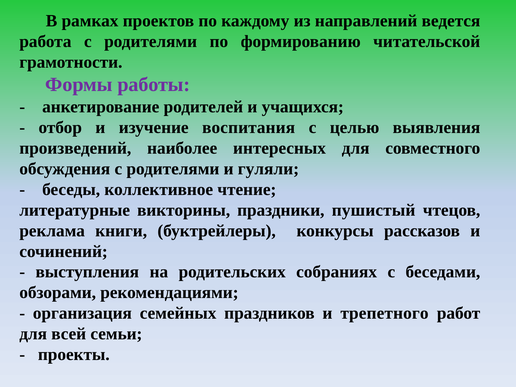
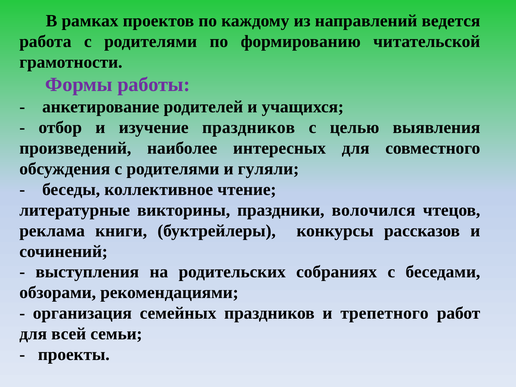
изучение воспитания: воспитания -> праздников
пушистый: пушистый -> волочился
